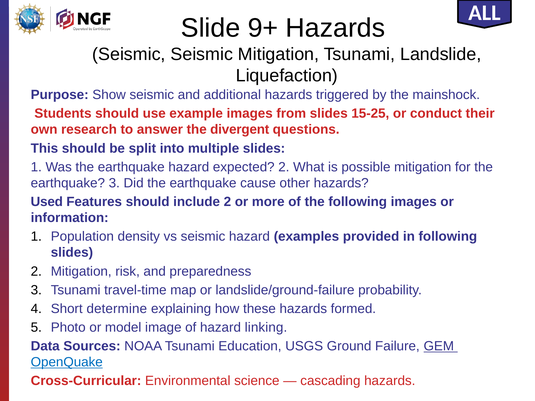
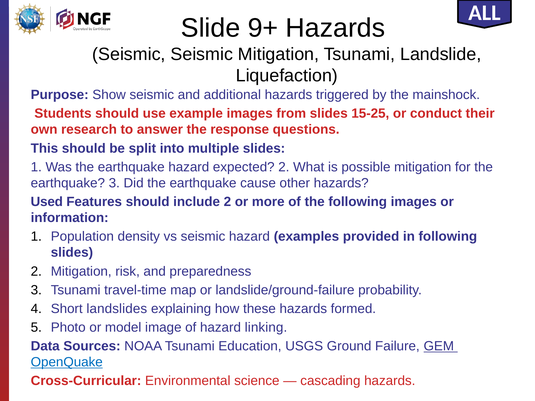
divergent: divergent -> response
determine: determine -> landslides
